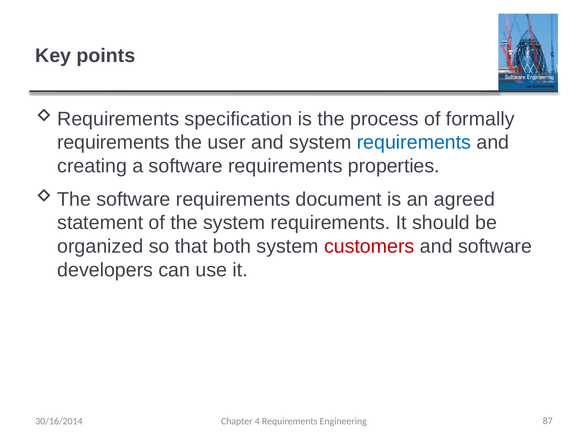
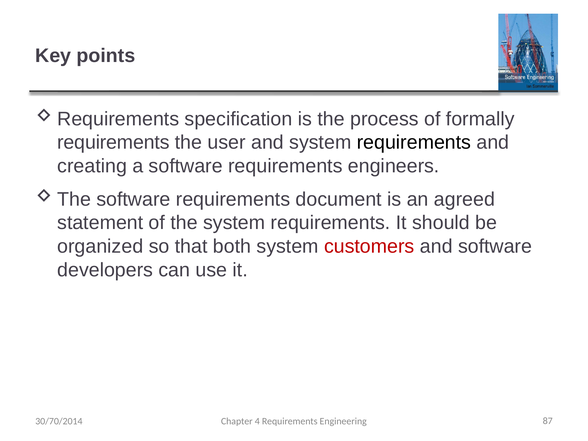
requirements at (414, 142) colour: blue -> black
properties: properties -> engineers
30/16/2014: 30/16/2014 -> 30/70/2014
